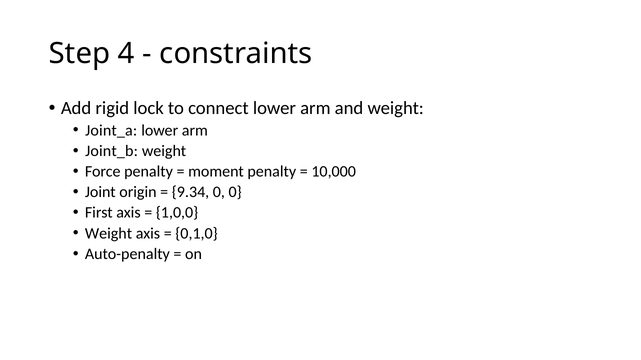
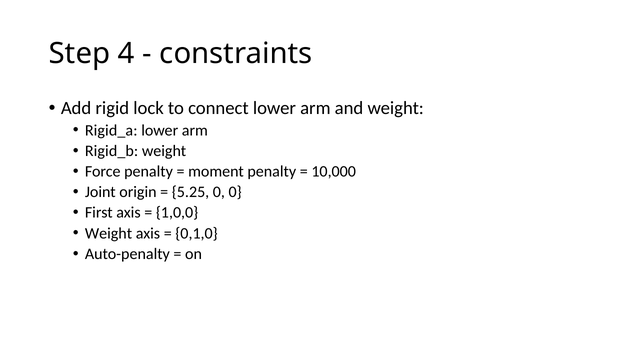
Joint_a: Joint_a -> Rigid_a
Joint_b: Joint_b -> Rigid_b
9.34: 9.34 -> 5.25
